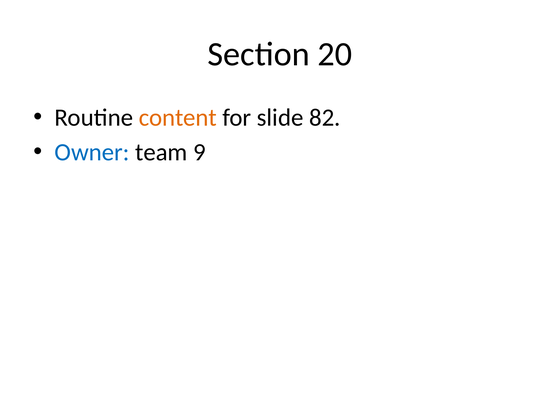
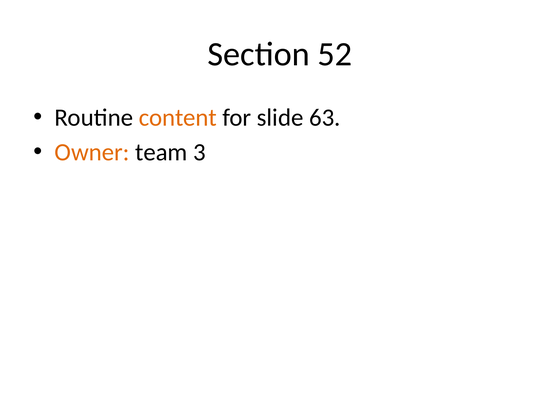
20: 20 -> 52
82: 82 -> 63
Owner colour: blue -> orange
9: 9 -> 3
